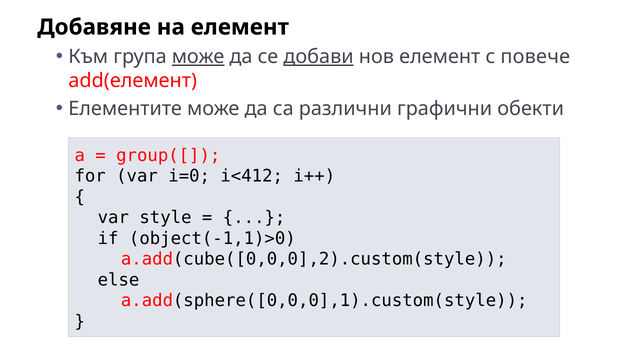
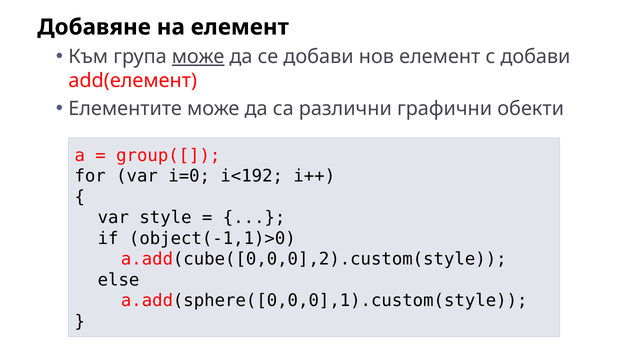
добави at (319, 57) underline: present -> none
с повече: повече -> добави
i<412: i<412 -> i<192
